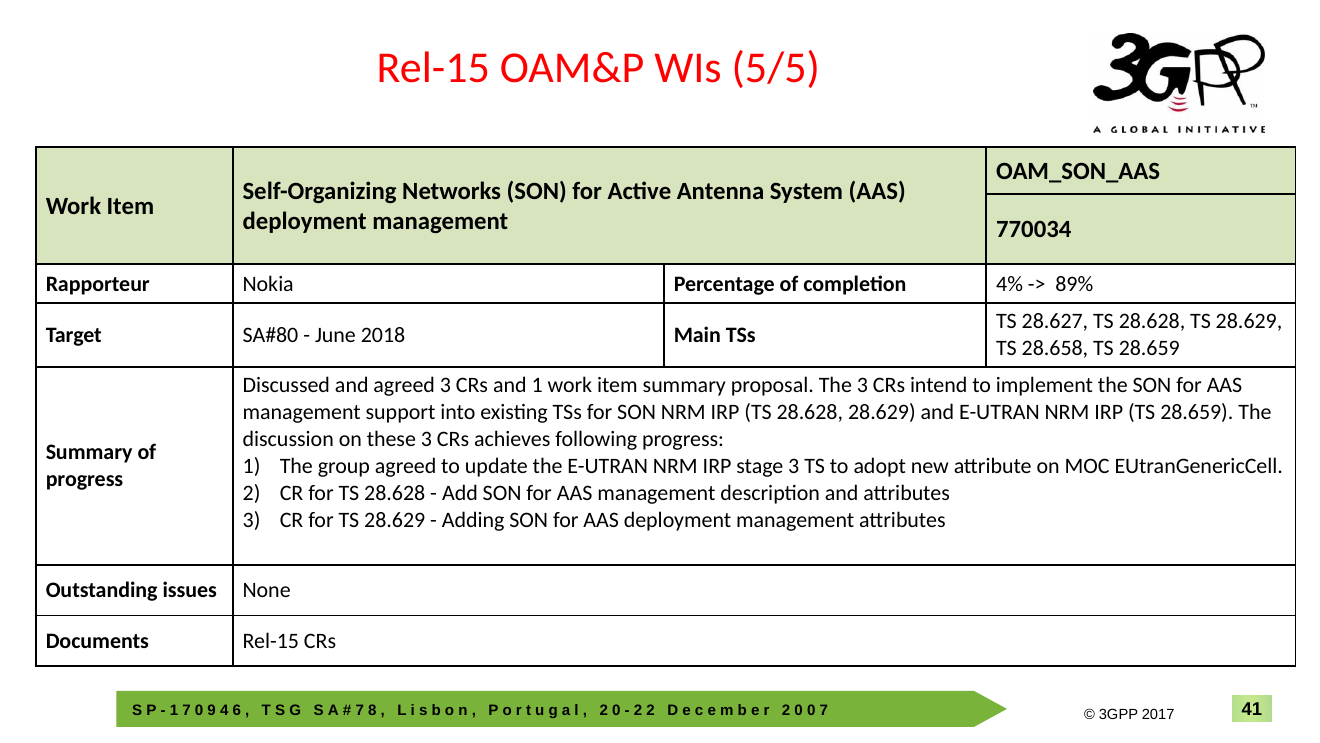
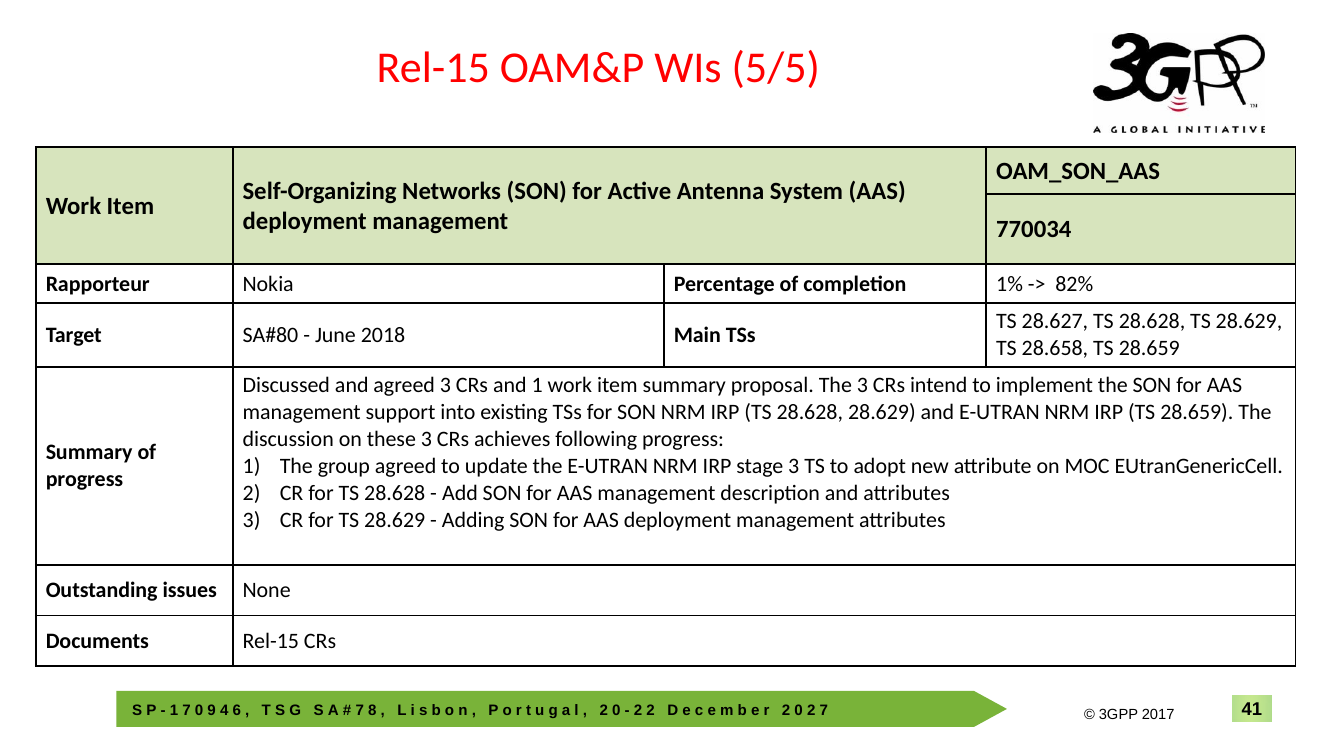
4%: 4% -> 1%
89%: 89% -> 82%
0 at (811, 710): 0 -> 2
